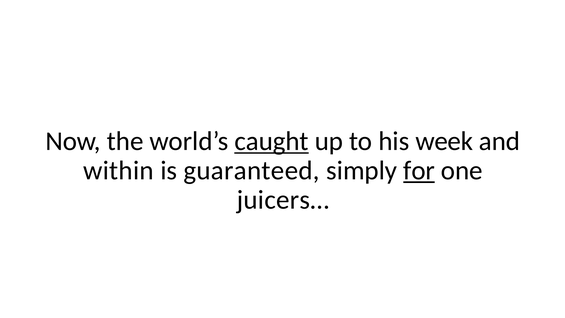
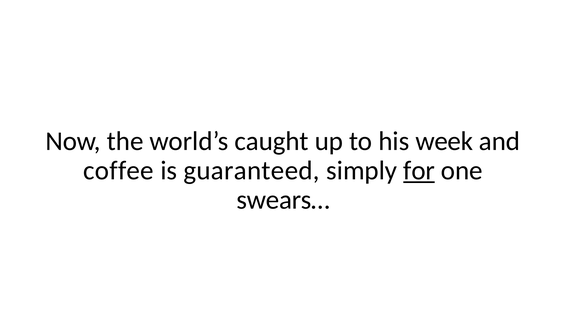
caught underline: present -> none
within: within -> coffee
juicers…: juicers… -> swears…
